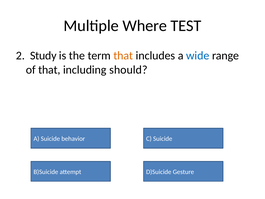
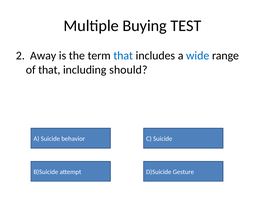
Where: Where -> Buying
Study: Study -> Away
that at (123, 56) colour: orange -> blue
